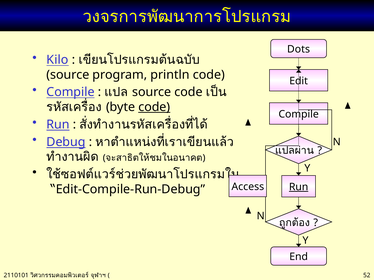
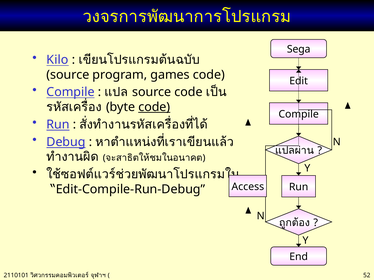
Dots: Dots -> Sega
println: println -> games
Run at (299, 187) underline: present -> none
